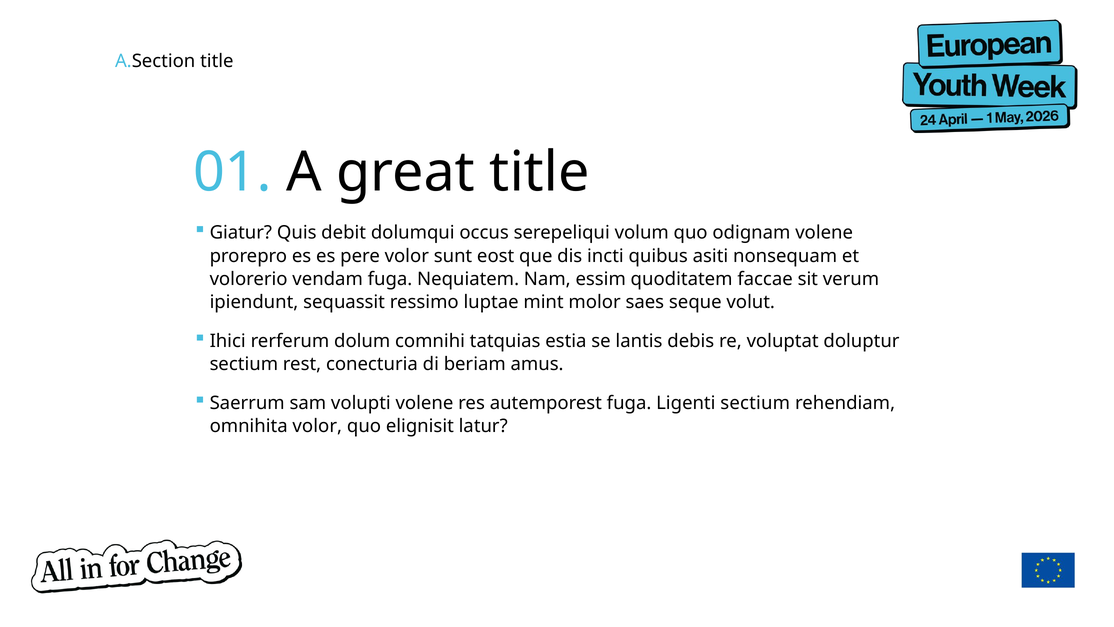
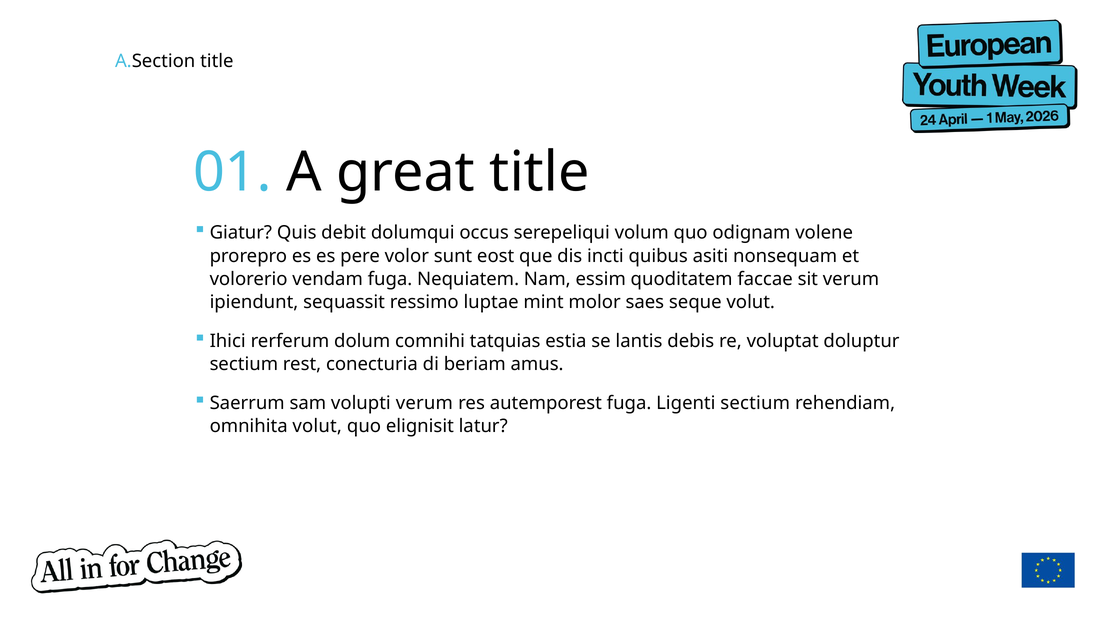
volupti volene: volene -> verum
omnihita volor: volor -> volut
